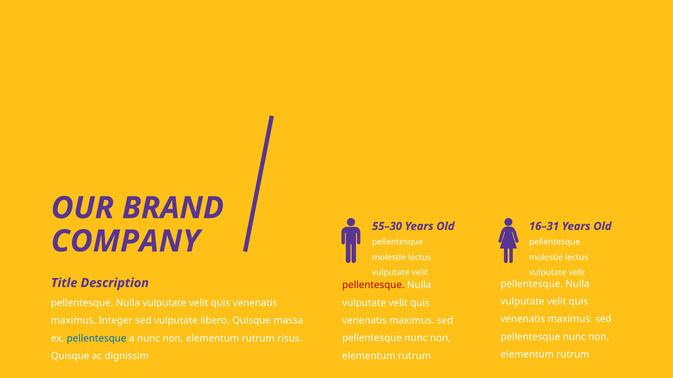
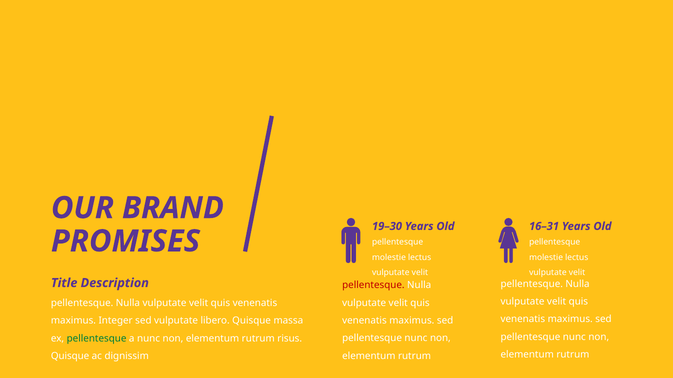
55–30: 55–30 -> 19–30
COMPANY: COMPANY -> PROMISES
pellentesque at (97, 339) colour: blue -> green
